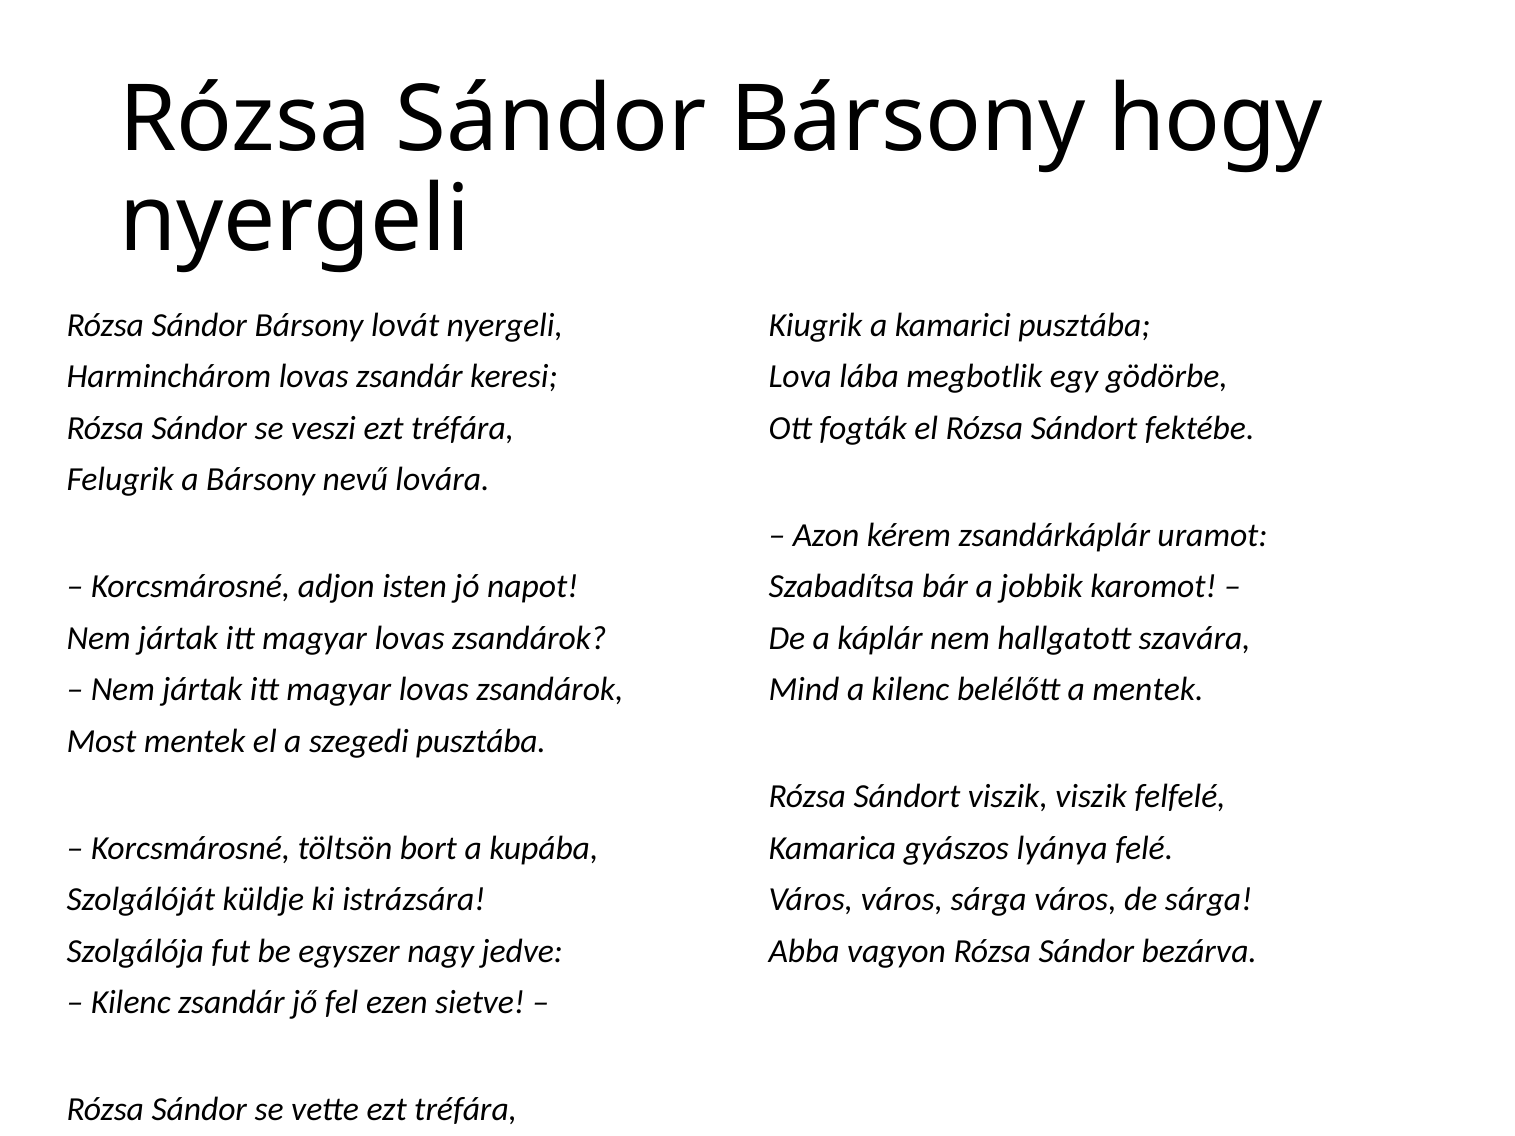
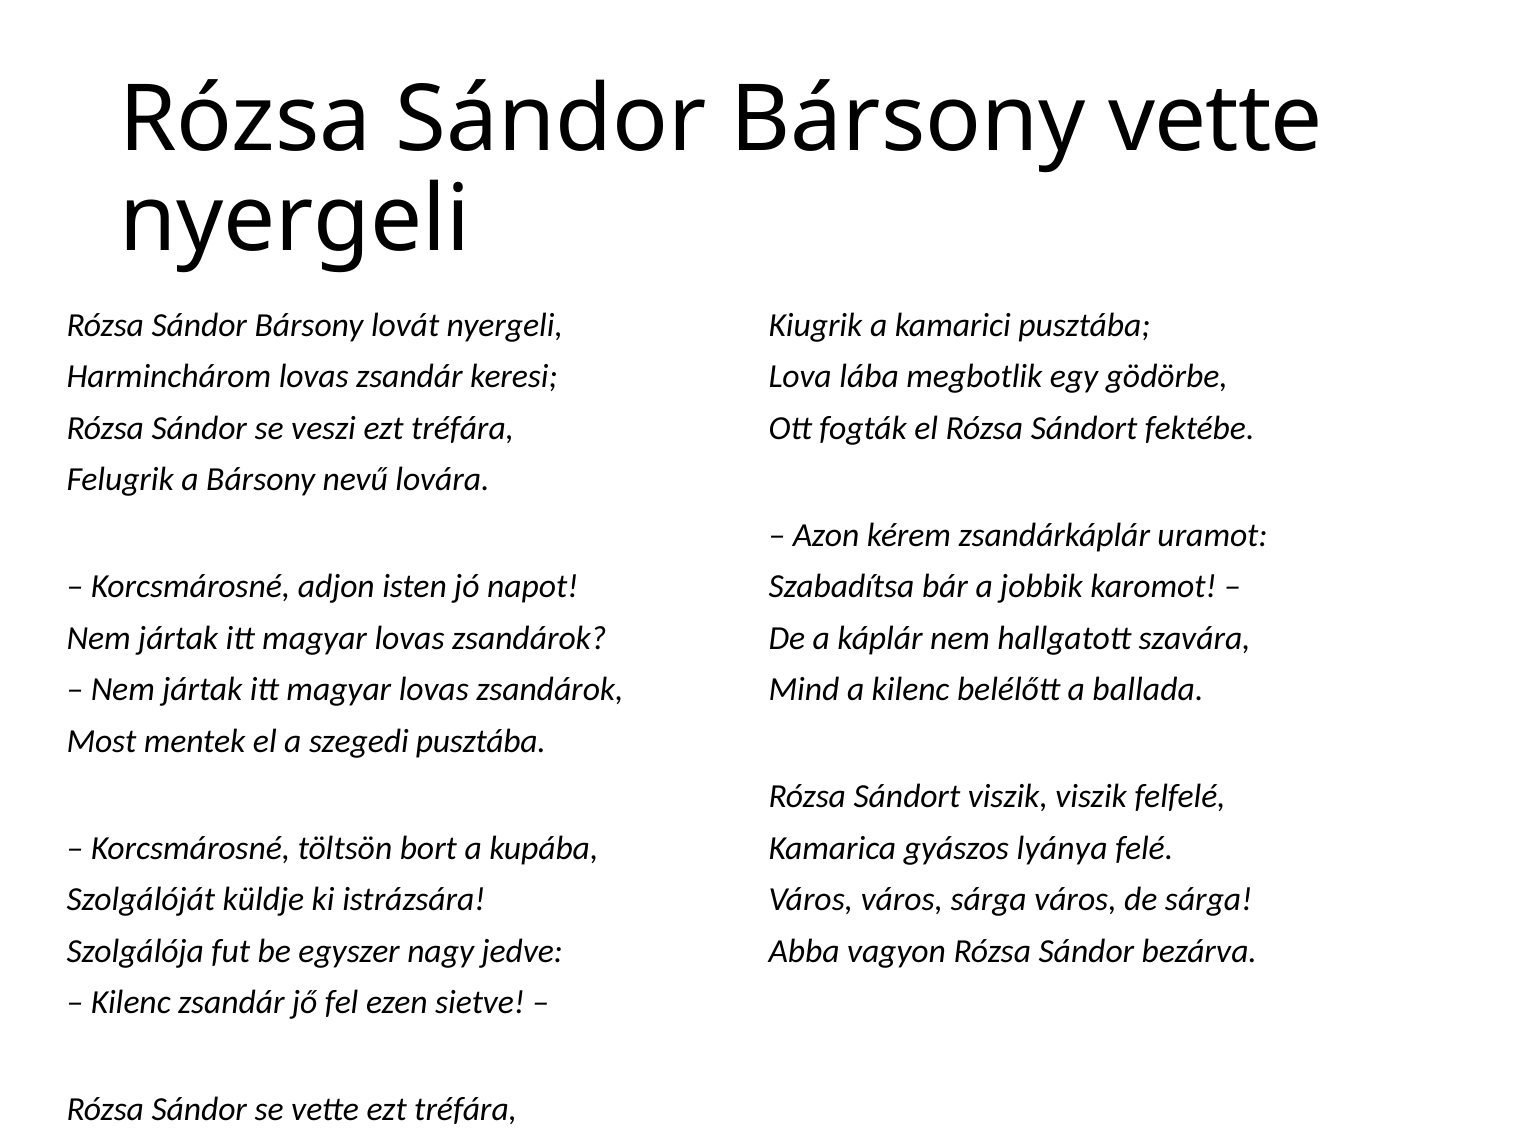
Bársony hogy: hogy -> vette
a mentek: mentek -> ballada
